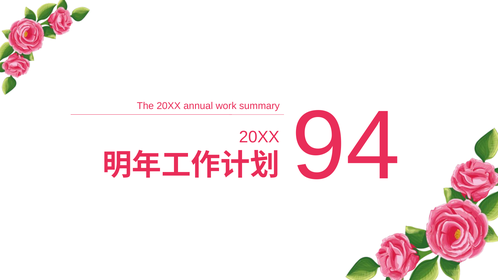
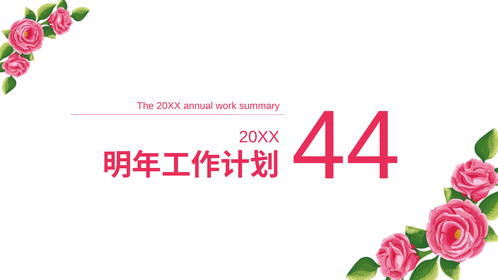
94: 94 -> 44
